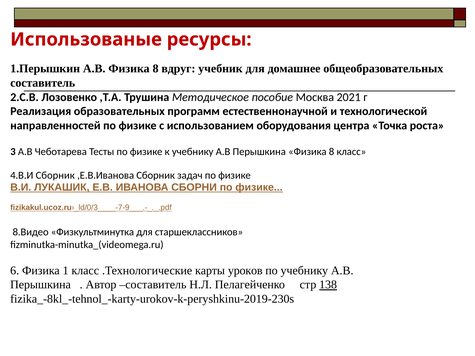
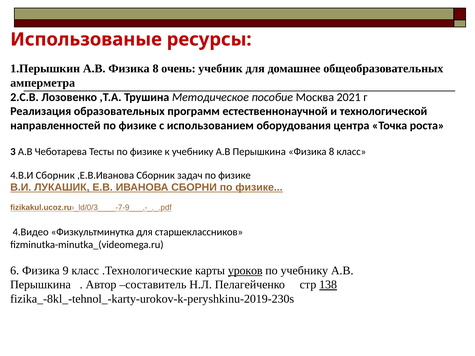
вдруг: вдруг -> очень
составитель at (43, 83): составитель -> амперметра
8.Видео: 8.Видео -> 4.Видео
1: 1 -> 9
уроков underline: none -> present
